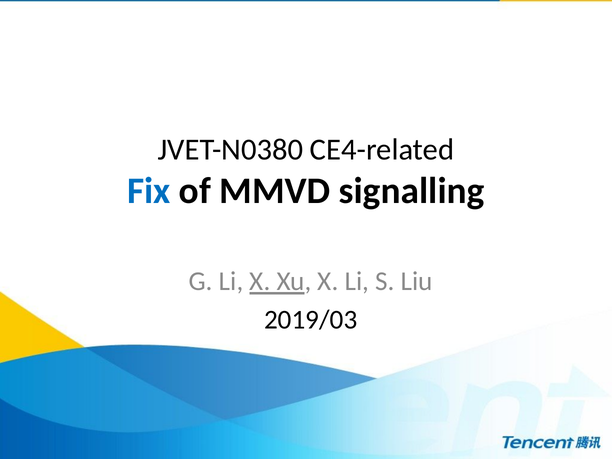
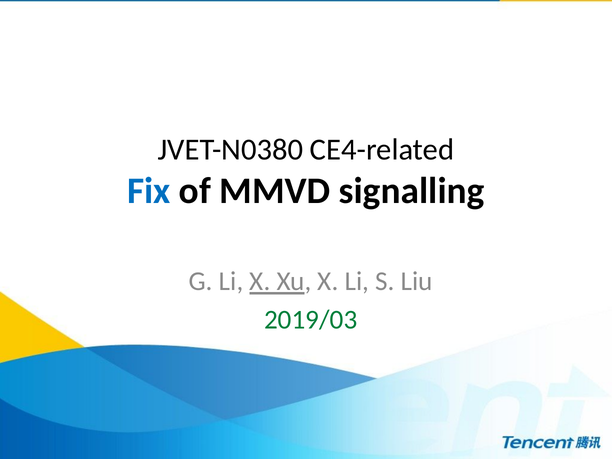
2019/03 colour: black -> green
